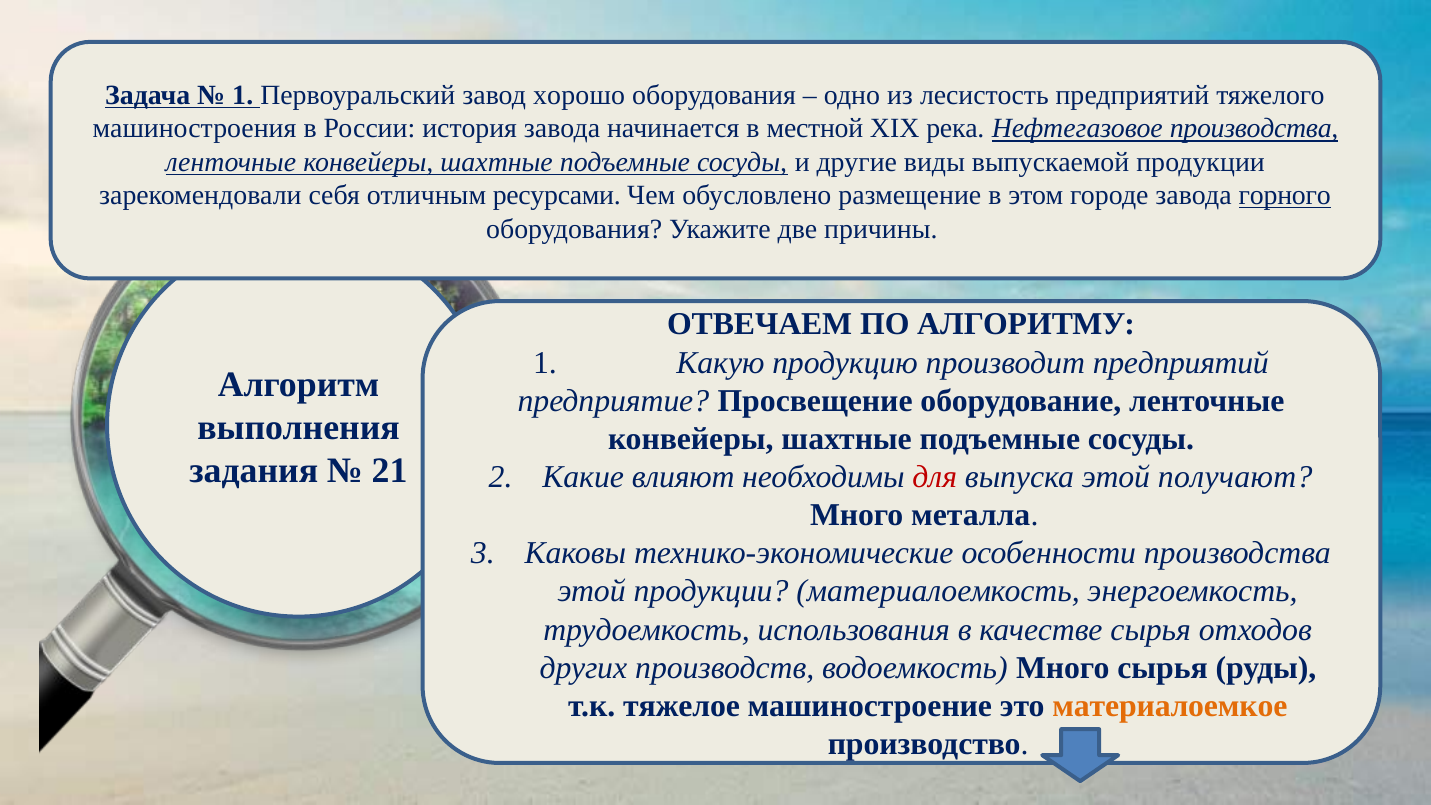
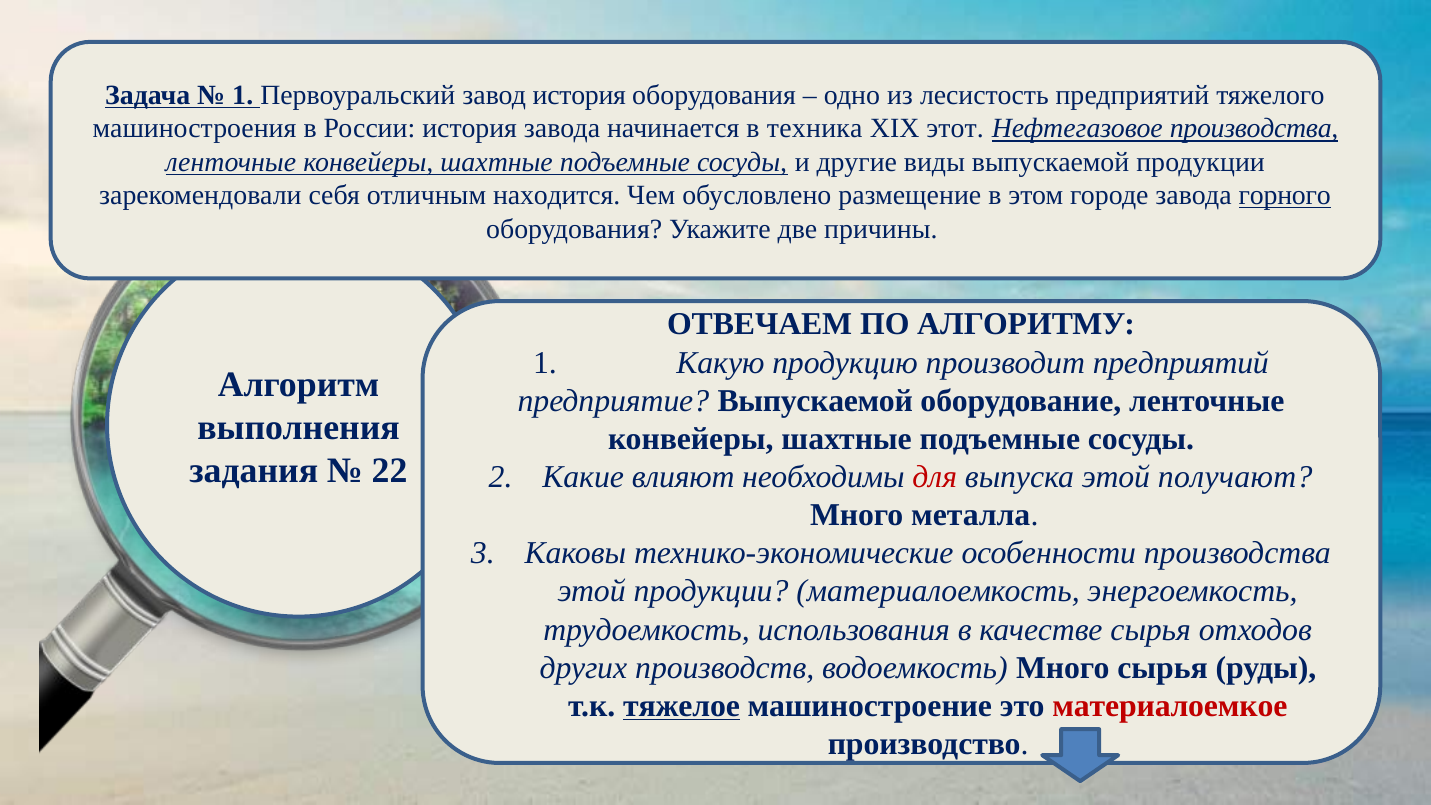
завод хорошо: хорошо -> история
местной: местной -> техника
река: река -> этот
ресурсами: ресурсами -> находится
предприятие Просвещение: Просвещение -> Выпускаемой
21: 21 -> 22
тяжелое underline: none -> present
материалоемкое colour: orange -> red
